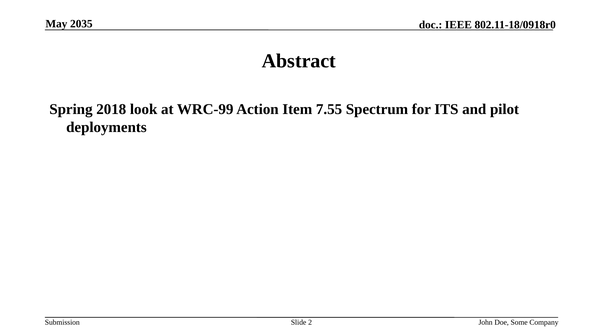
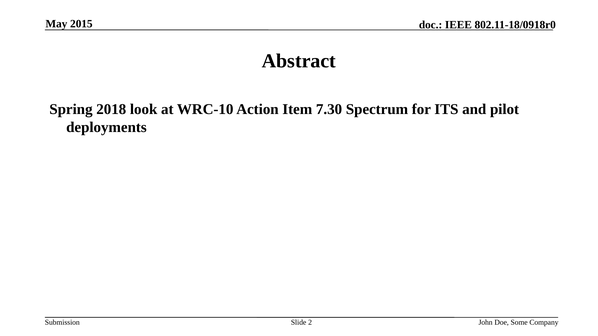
2035: 2035 -> 2015
WRC-99: WRC-99 -> WRC-10
7.55: 7.55 -> 7.30
